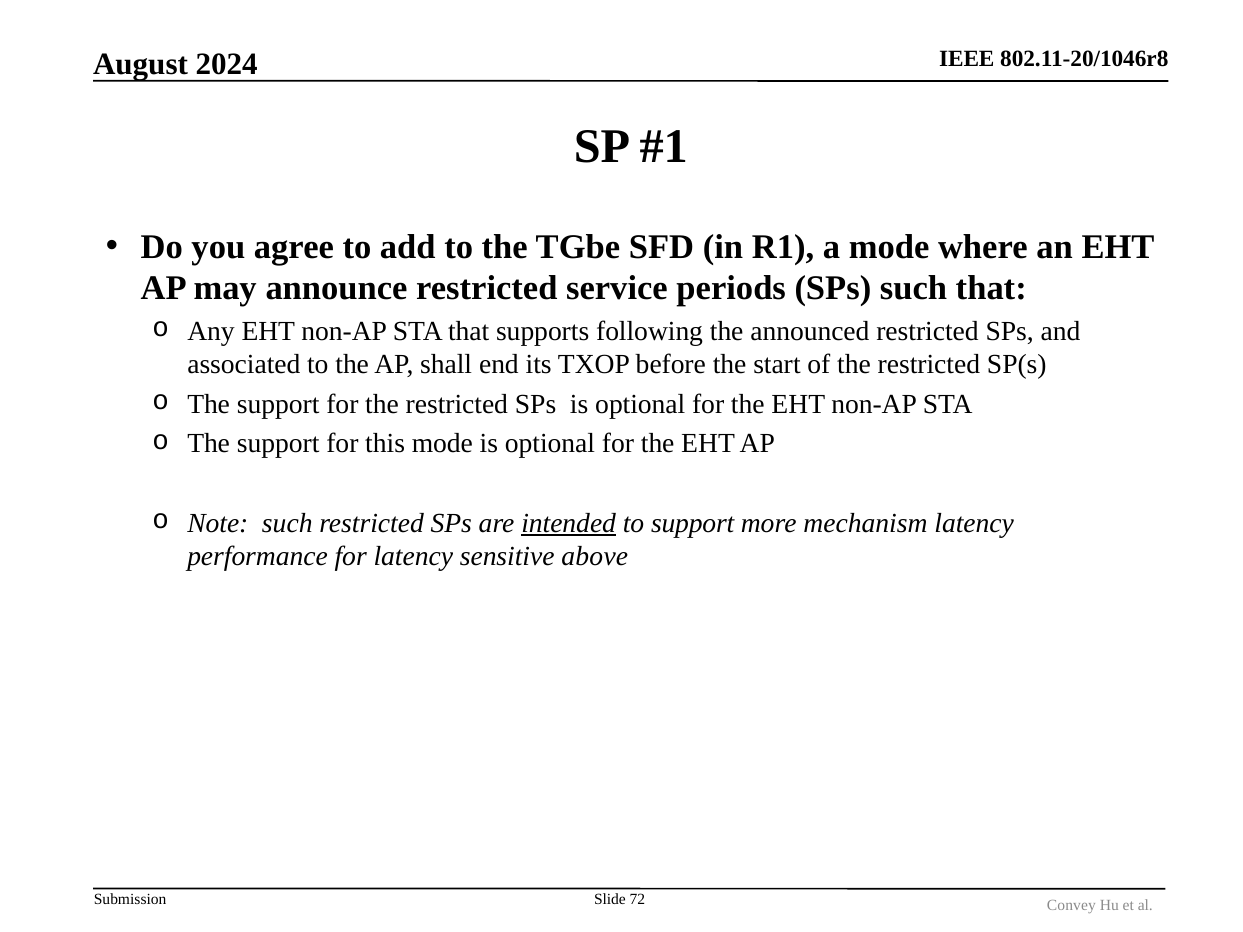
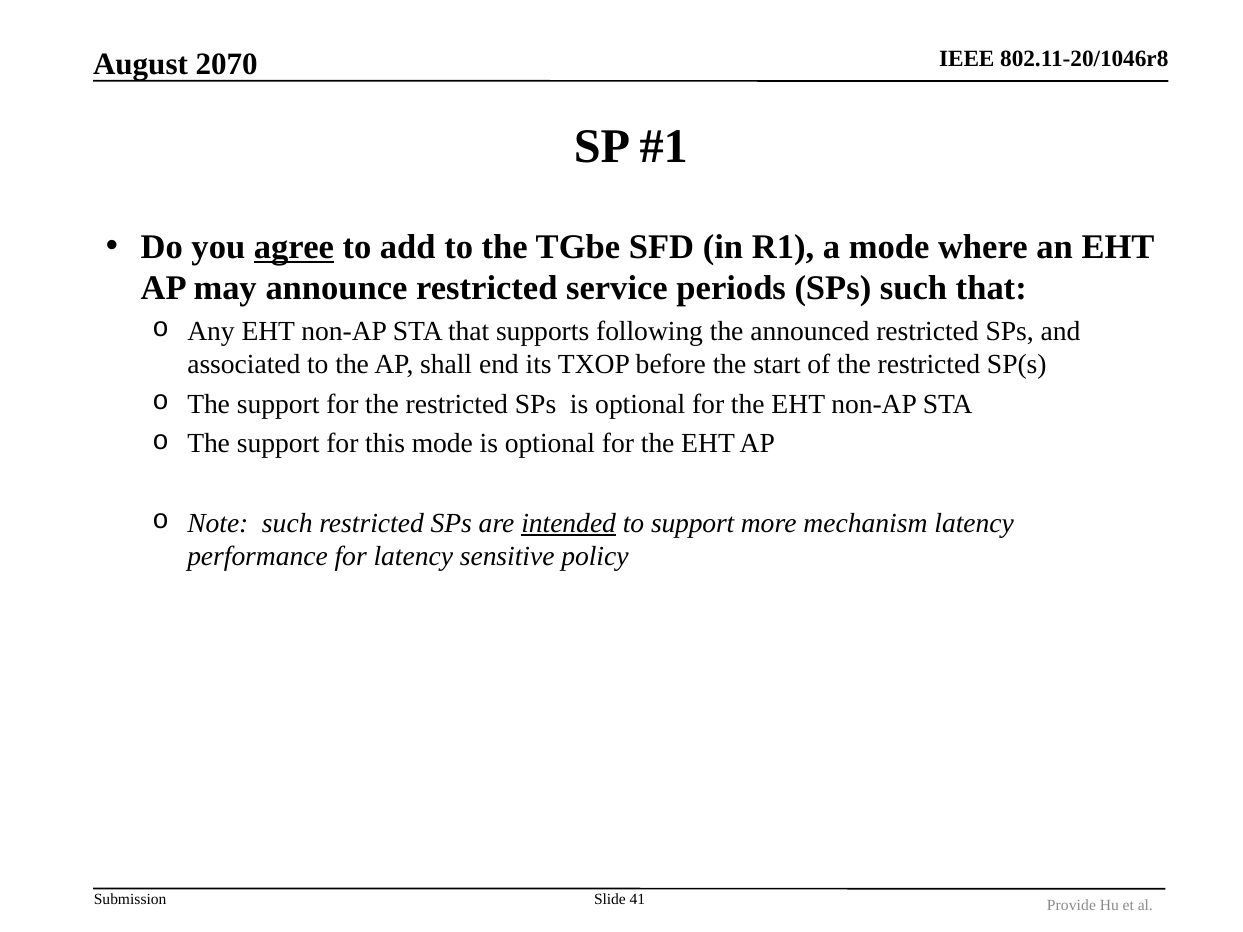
2024: 2024 -> 2070
agree underline: none -> present
above: above -> policy
72: 72 -> 41
Convey: Convey -> Provide
